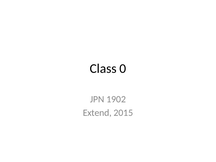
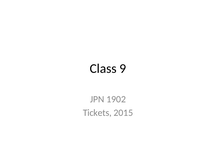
0: 0 -> 9
Extend: Extend -> Tickets
